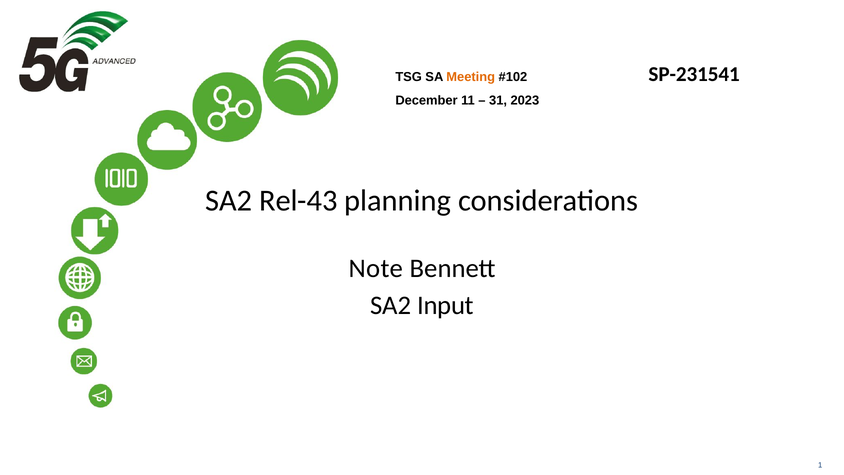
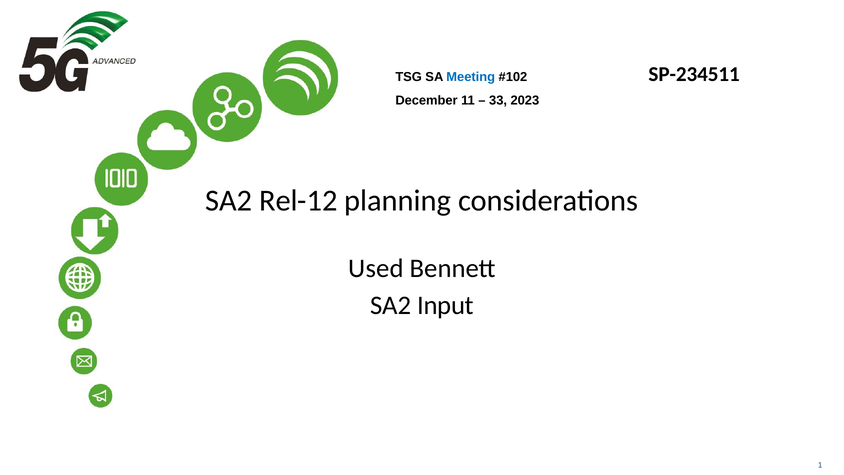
Meeting colour: orange -> blue
SP-231541: SP-231541 -> SP-234511
31: 31 -> 33
Rel-43: Rel-43 -> Rel-12
Note: Note -> Used
